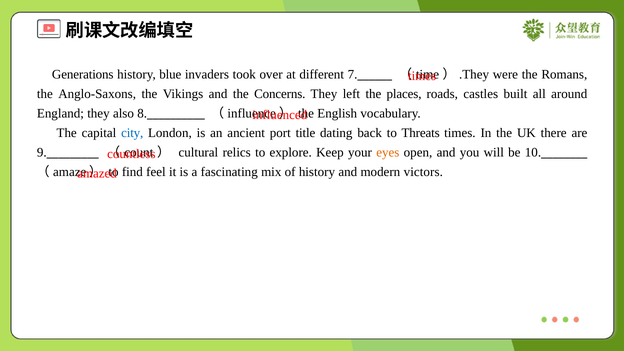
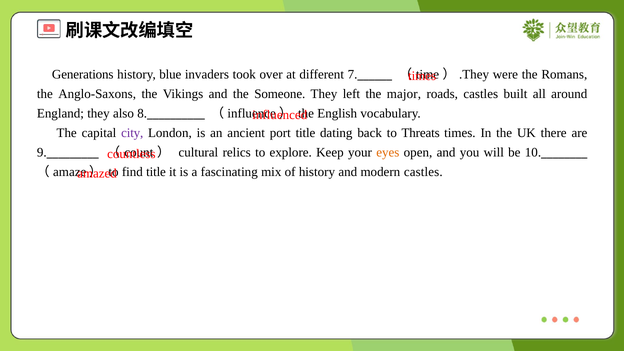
Concerns: Concerns -> Someone
places: places -> major
city colour: blue -> purple
find feel: feel -> title
modern victors: victors -> castles
